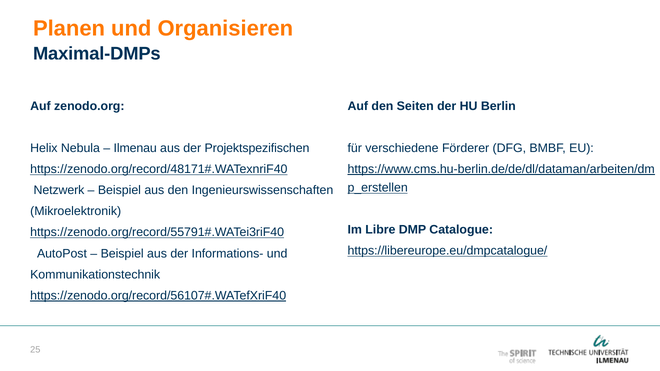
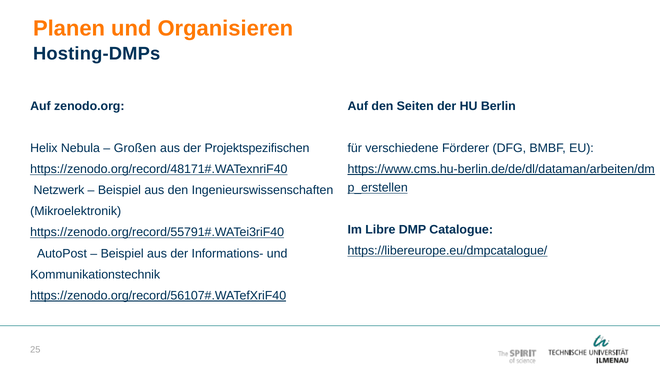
Maximal-DMPs: Maximal-DMPs -> Hosting-DMPs
Ilmenau: Ilmenau -> Großen
